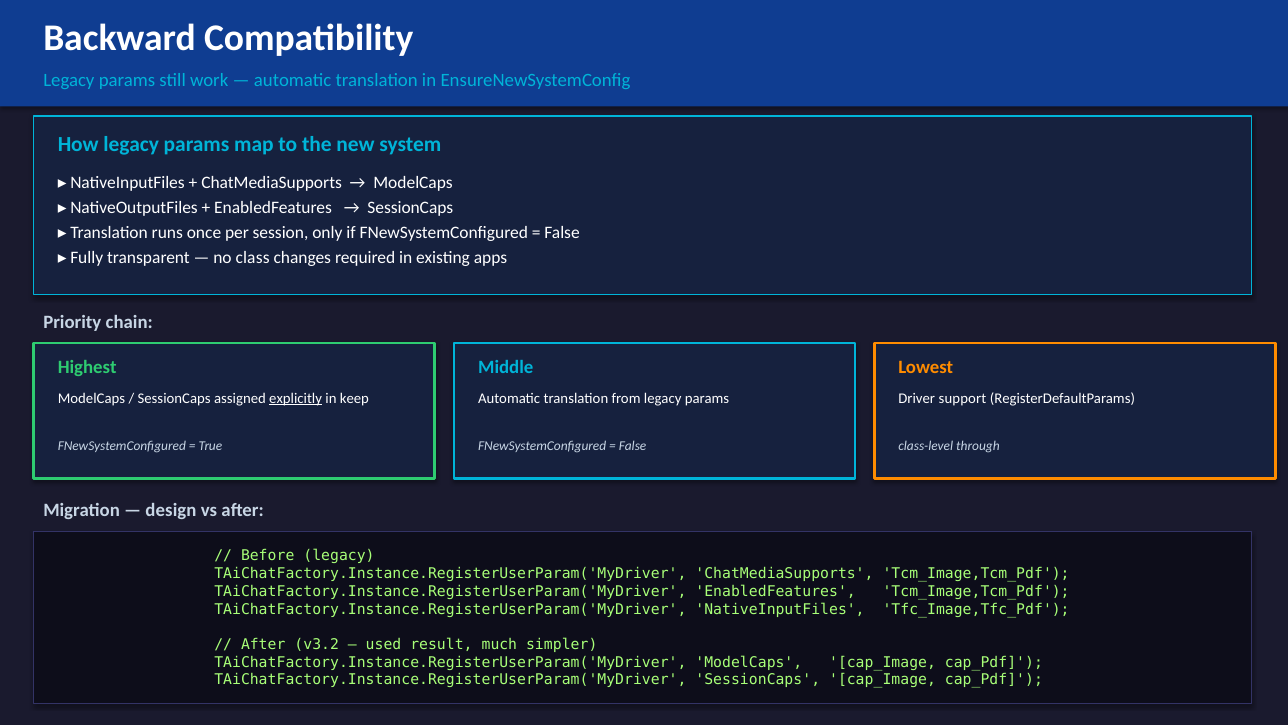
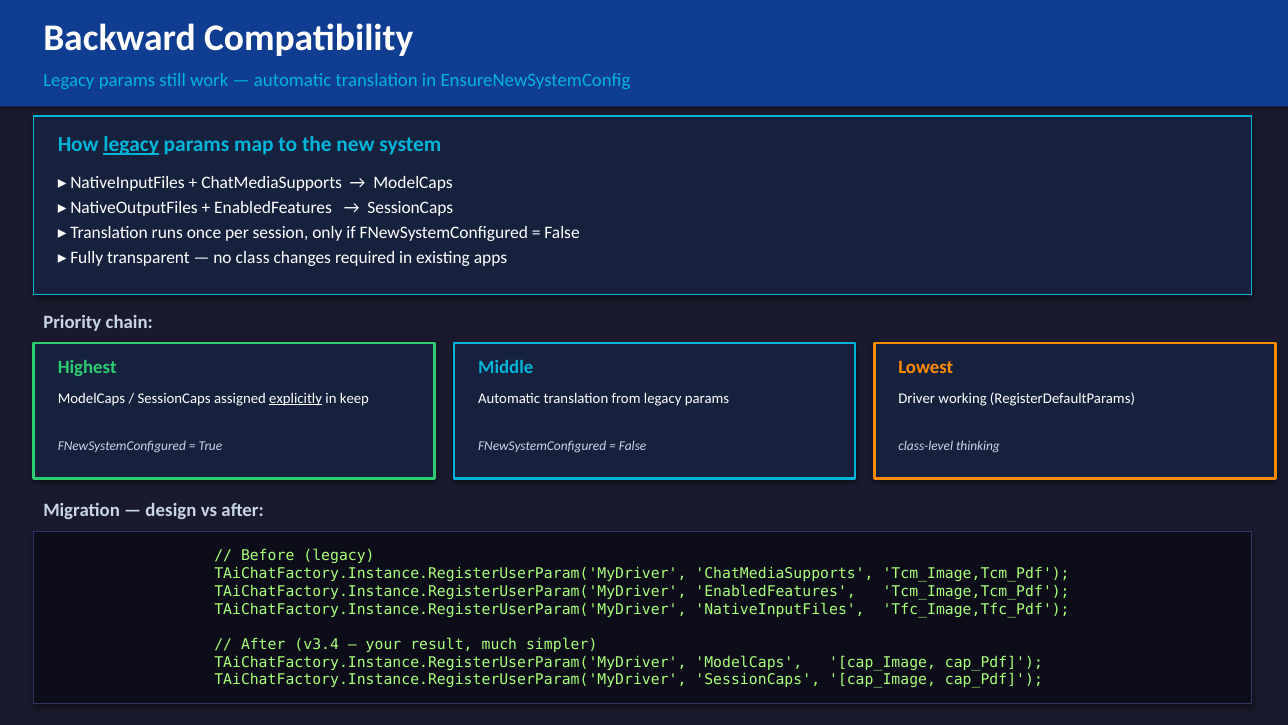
legacy at (131, 145) underline: none -> present
support: support -> working
through: through -> thinking
v3.2: v3.2 -> v3.4
used: used -> your
